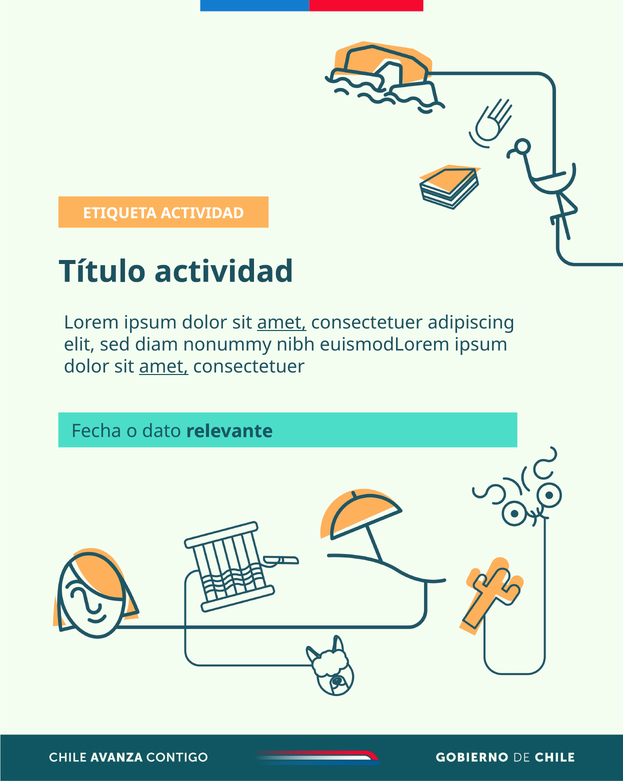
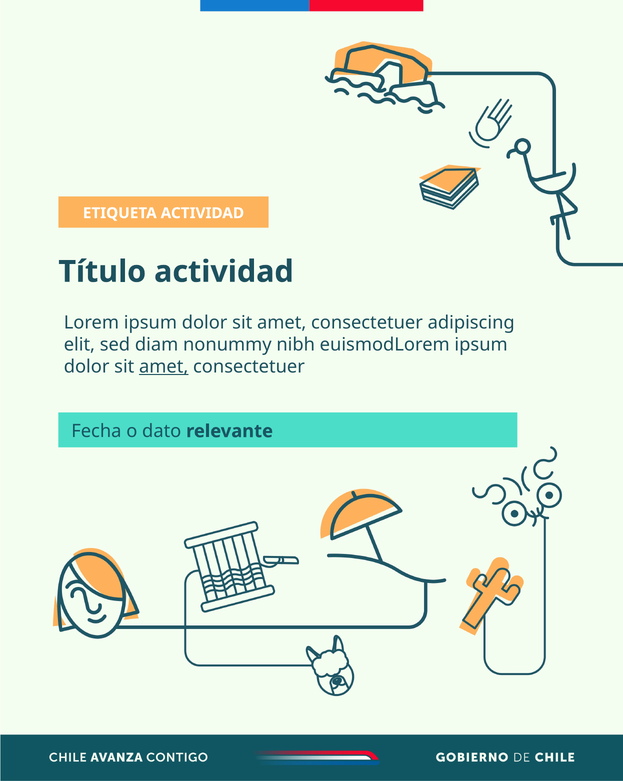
amet at (282, 322) underline: present -> none
